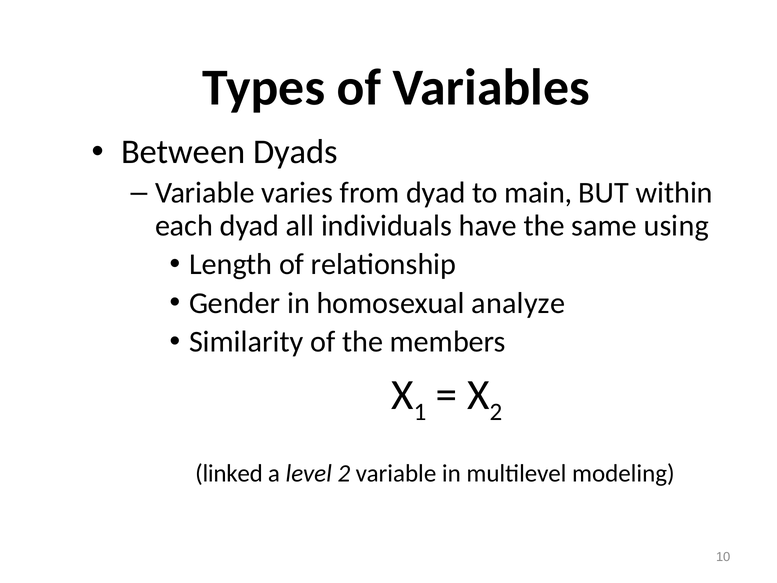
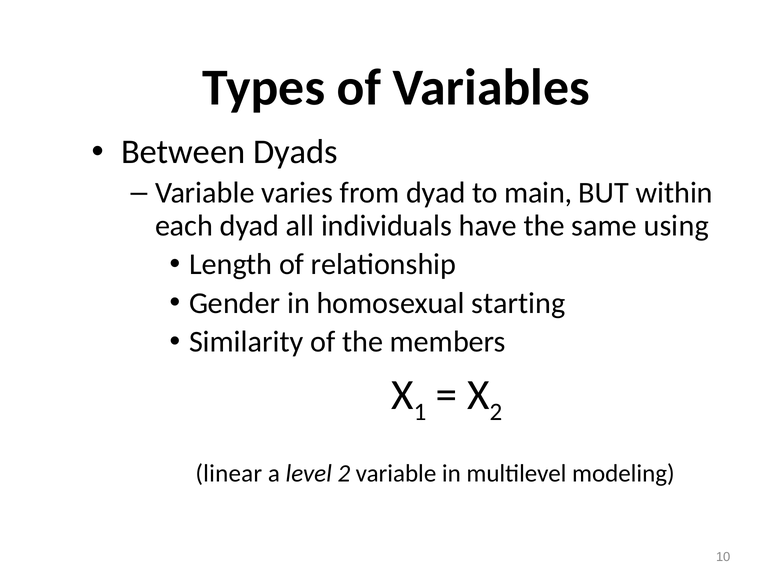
analyze: analyze -> starting
linked: linked -> linear
